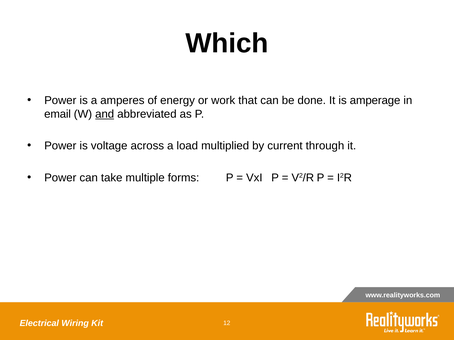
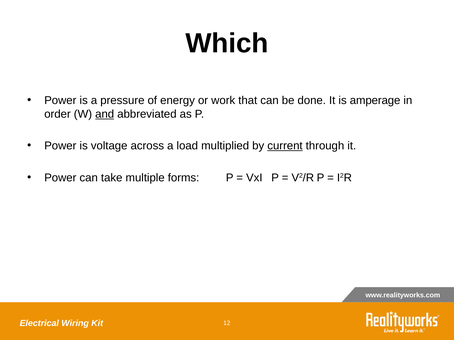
amperes: amperes -> pressure
email: email -> order
current underline: none -> present
